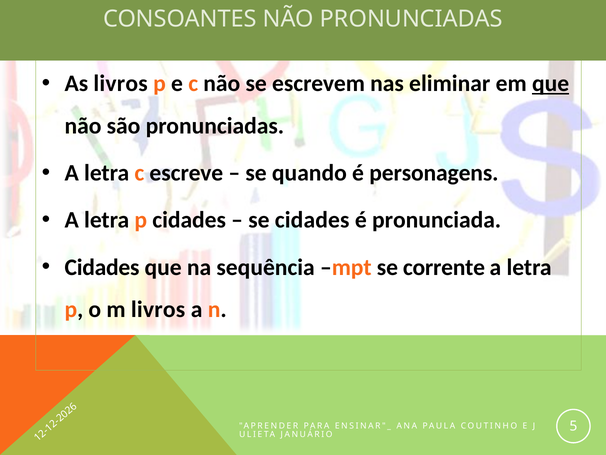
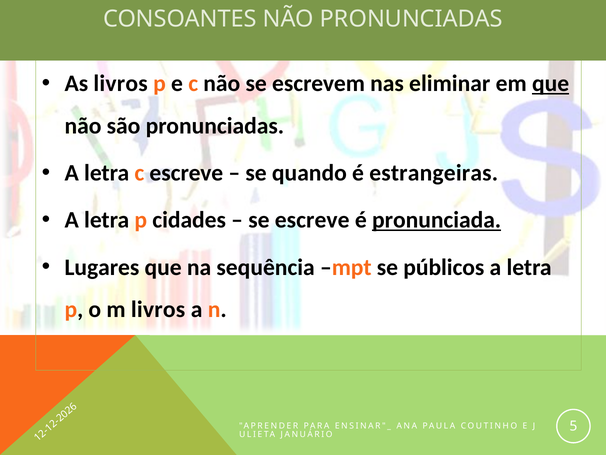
personagens: personagens -> estrangeiras
se cidades: cidades -> escreve
pronunciada underline: none -> present
Cidades at (102, 267): Cidades -> Lugares
corrente: corrente -> públicos
